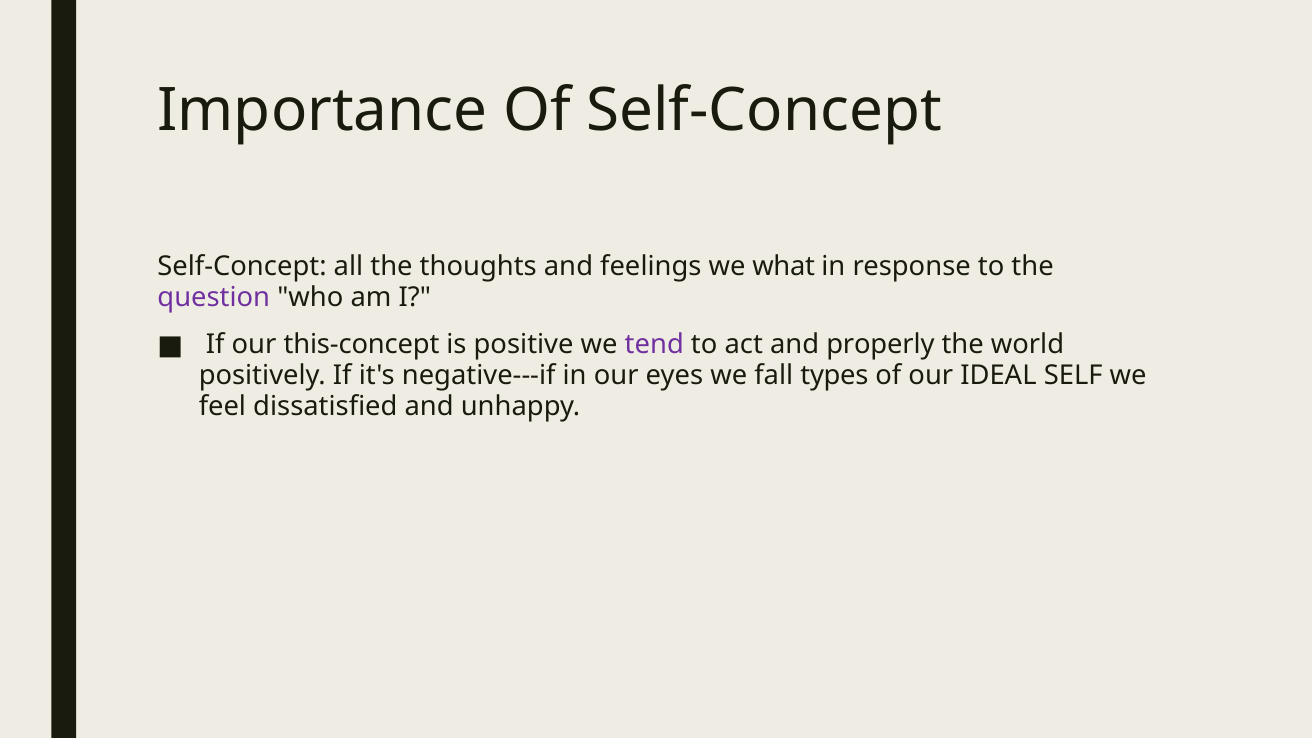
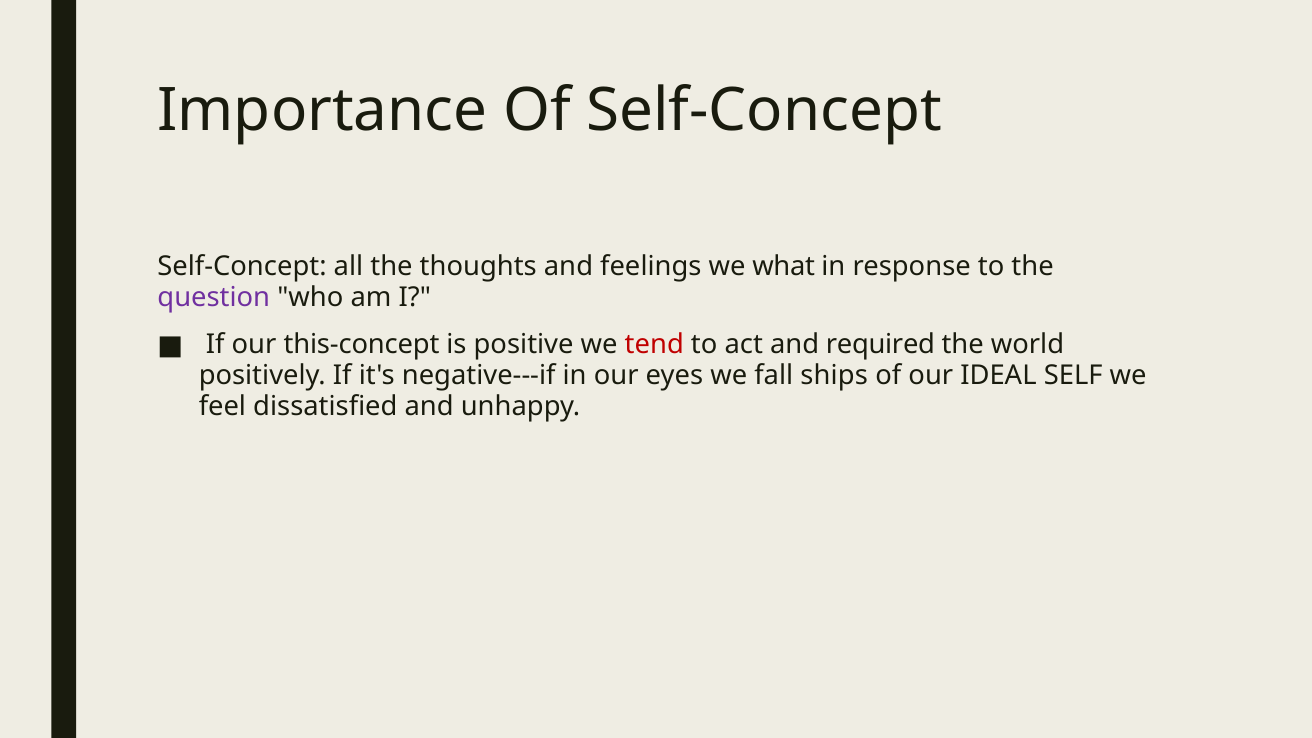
tend colour: purple -> red
properly: properly -> required
types: types -> ships
